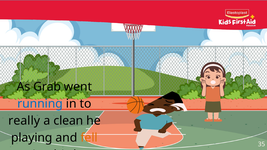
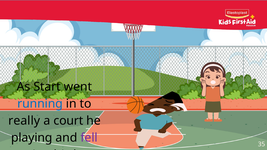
Grab: Grab -> Start
clean: clean -> court
fell colour: orange -> purple
